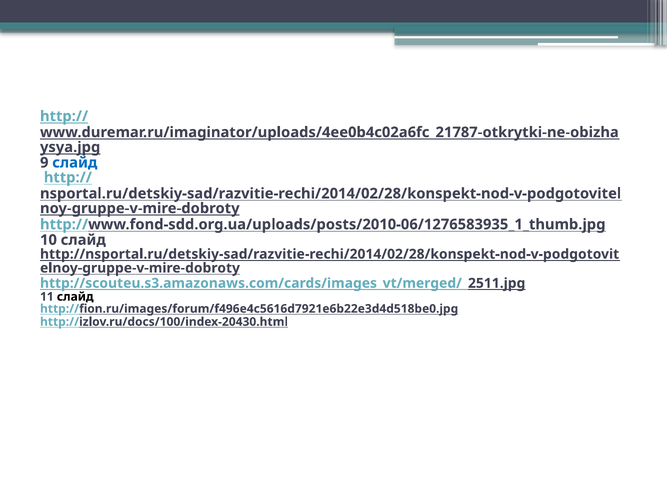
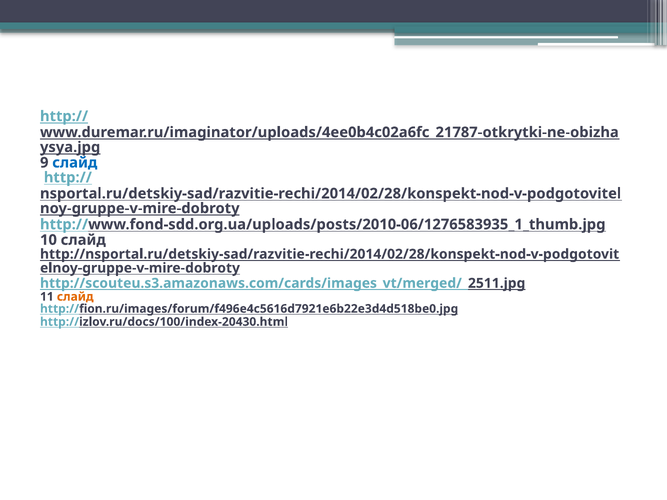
слайд at (75, 297) colour: black -> orange
